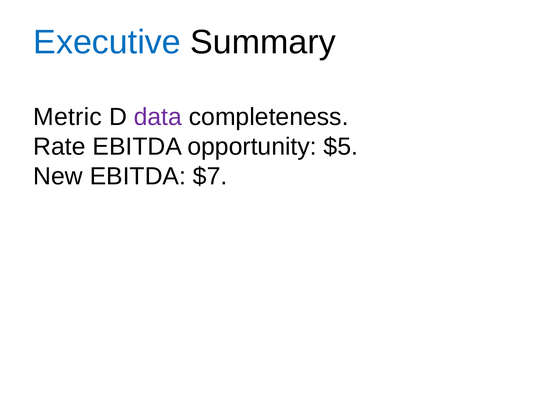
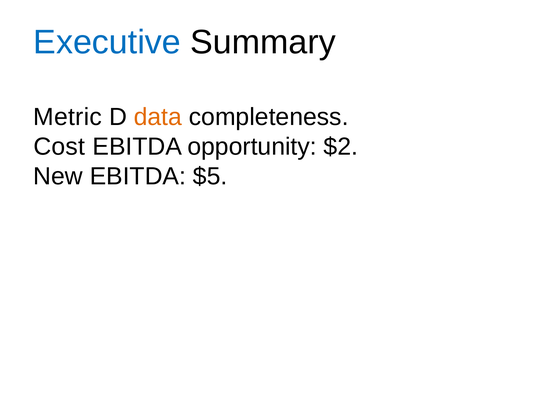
data colour: purple -> orange
Rate: Rate -> Cost
$5: $5 -> $2
$7: $7 -> $5
